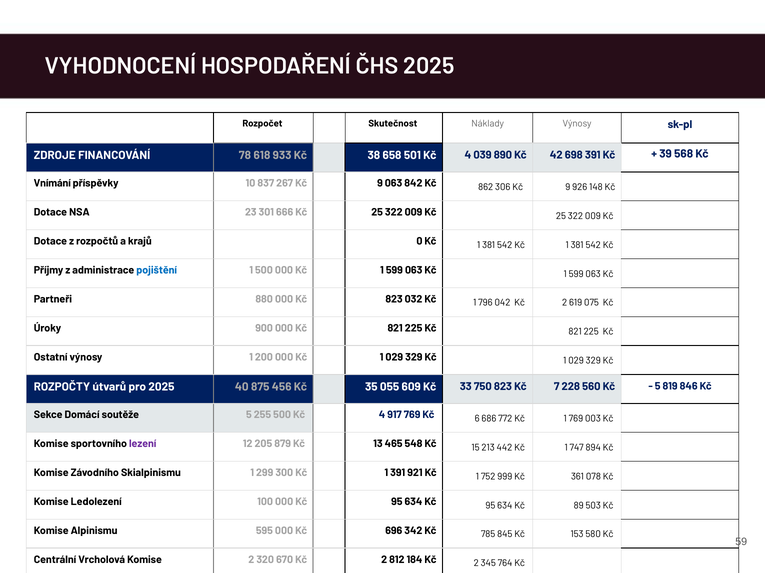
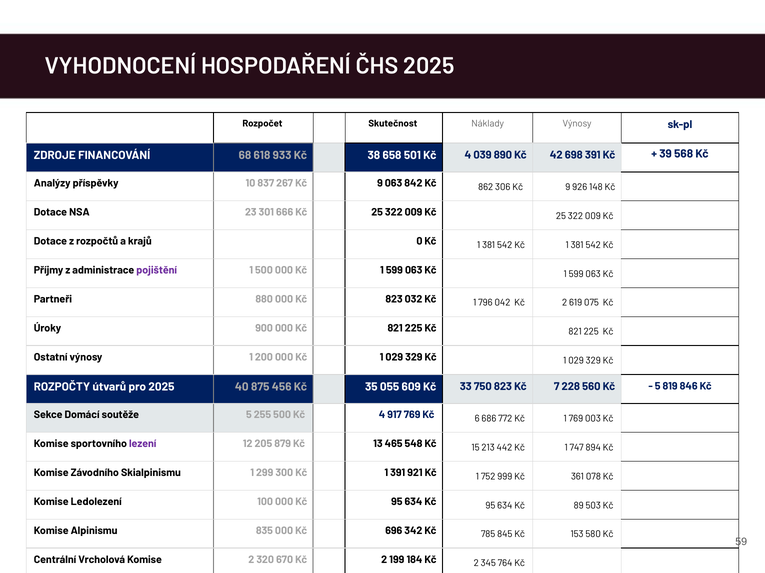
78: 78 -> 68
Vnímání: Vnímání -> Analýzy
pojištění colour: blue -> purple
595: 595 -> 835
812: 812 -> 199
